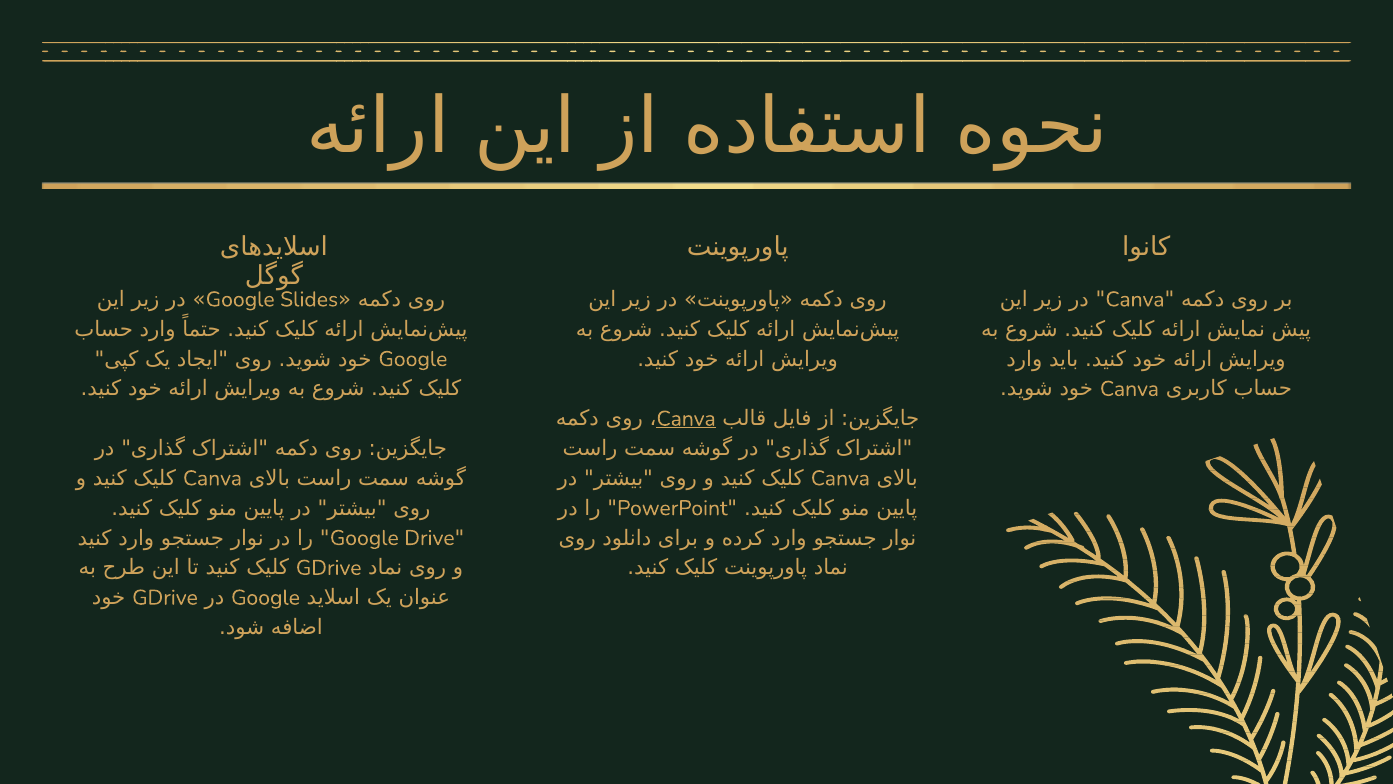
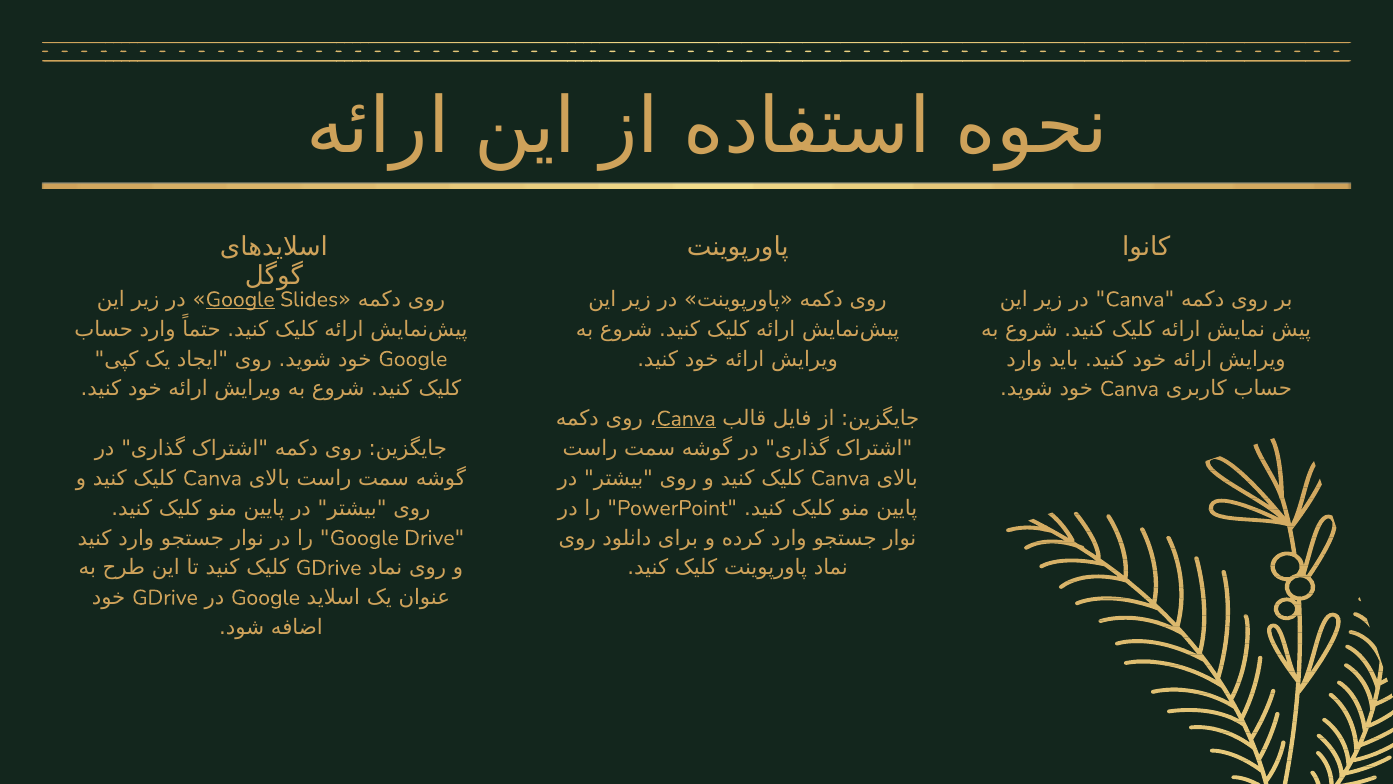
Google at (240, 299) underline: none -> present
